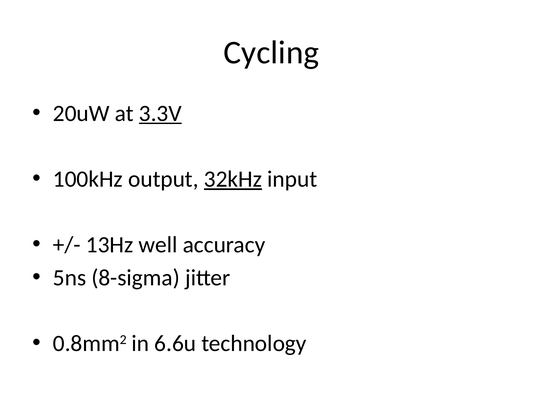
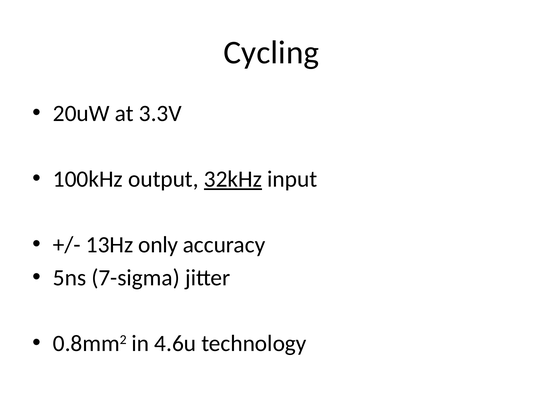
3.3V underline: present -> none
well: well -> only
8-sigma: 8-sigma -> 7-sigma
6.6u: 6.6u -> 4.6u
